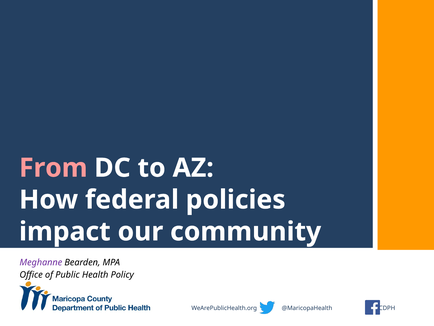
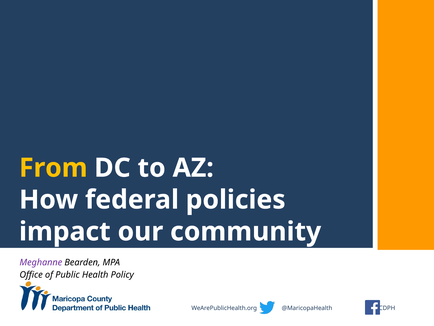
From colour: pink -> yellow
